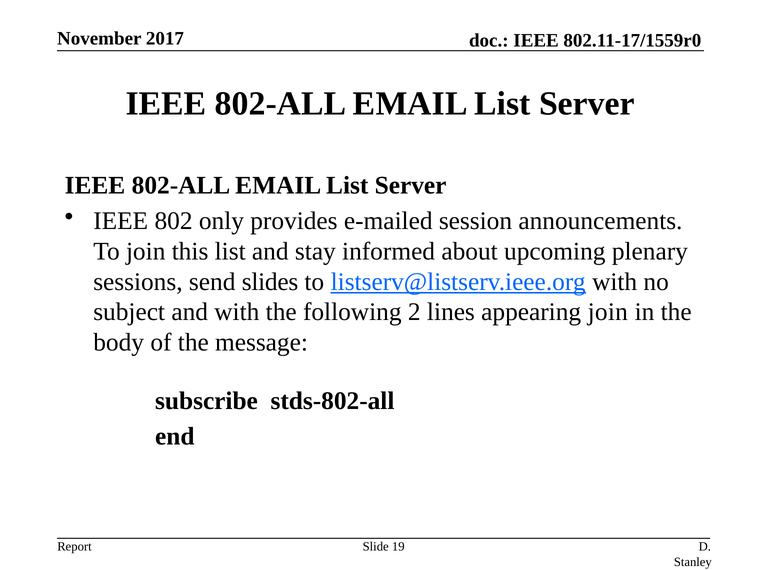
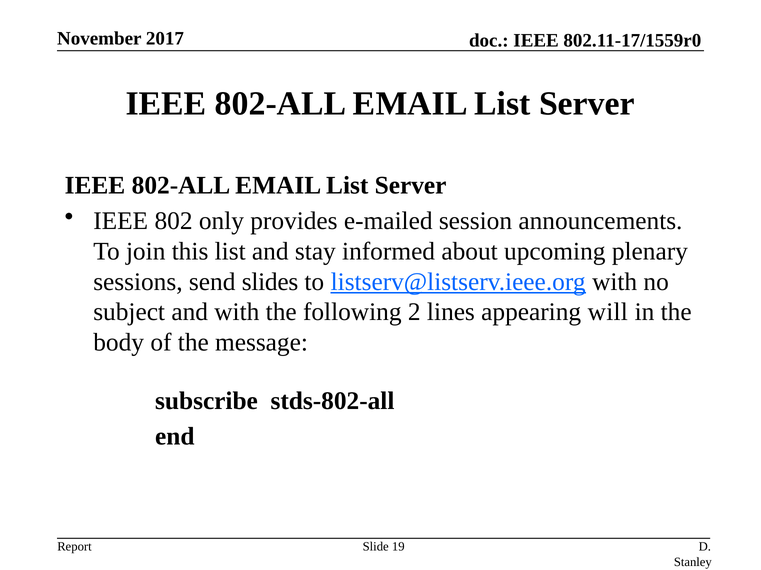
appearing join: join -> will
